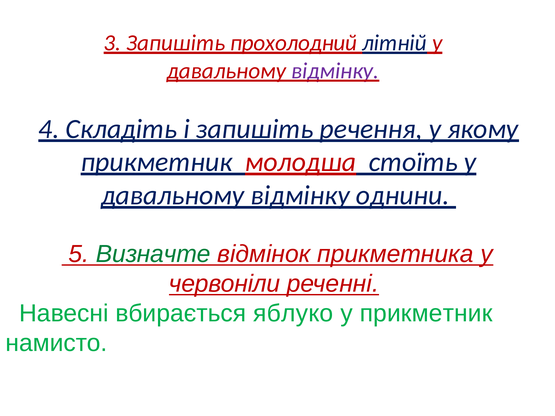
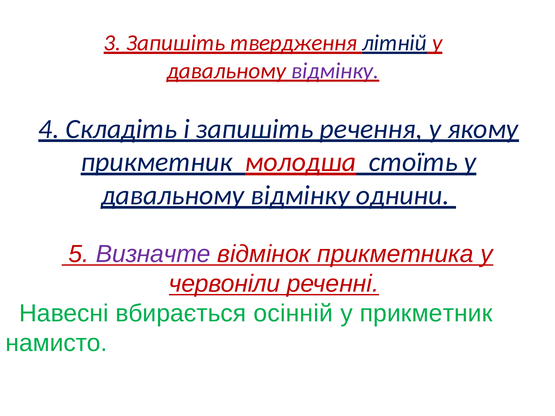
прохолодний: прохолодний -> твердження
Визначте colour: green -> purple
яблуко: яблуко -> осінній
